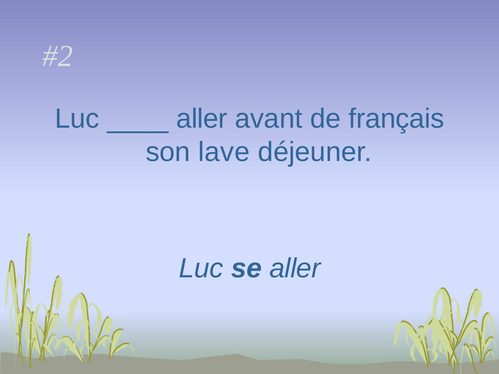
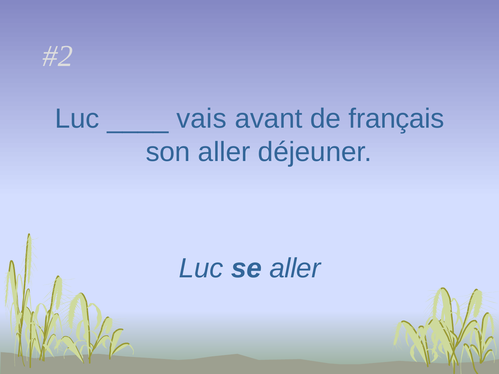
aller at (202, 119): aller -> vais
son lave: lave -> aller
